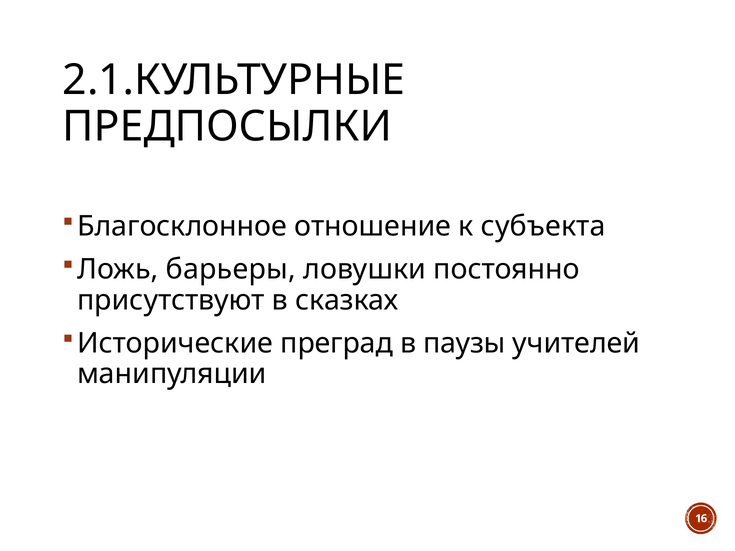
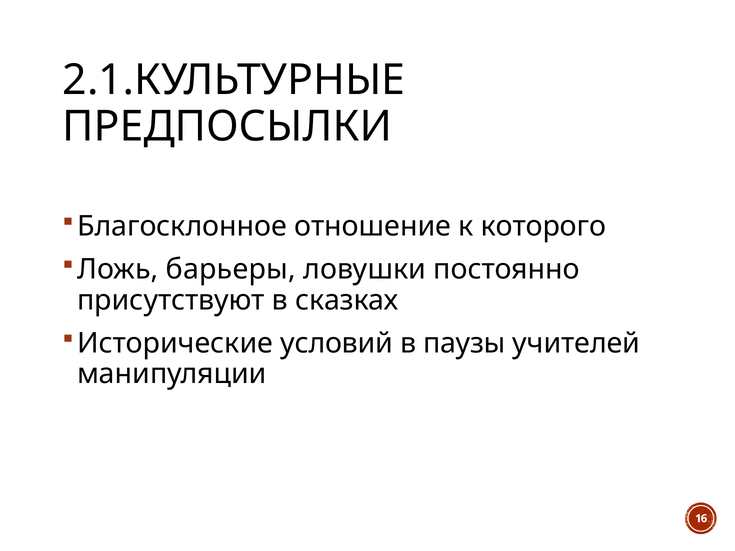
субъекта: субъекта -> которого
преград: преград -> условий
